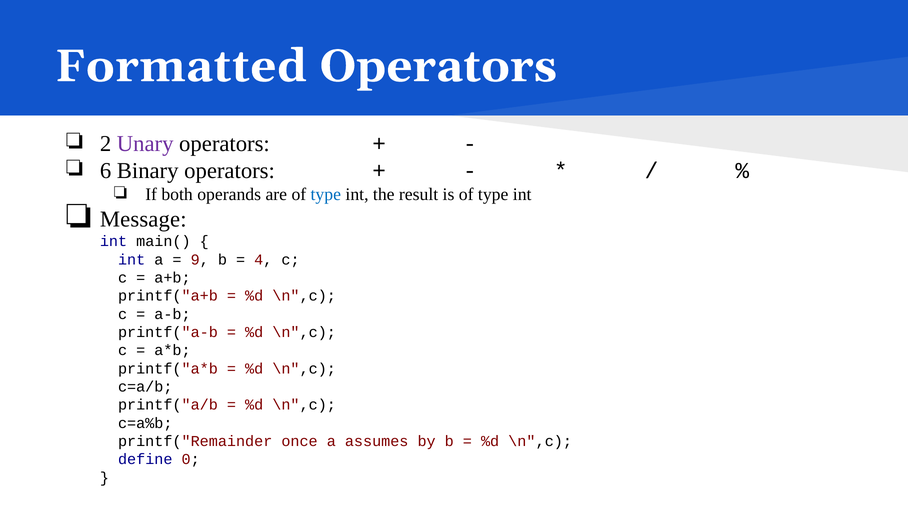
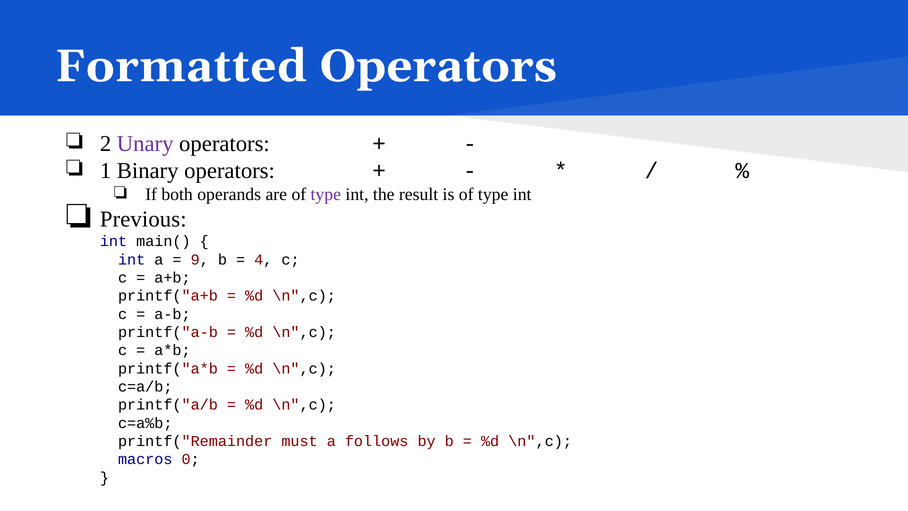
6: 6 -> 1
type at (326, 195) colour: blue -> purple
Message: Message -> Previous
once: once -> must
assumes: assumes -> follows
define: define -> macros
